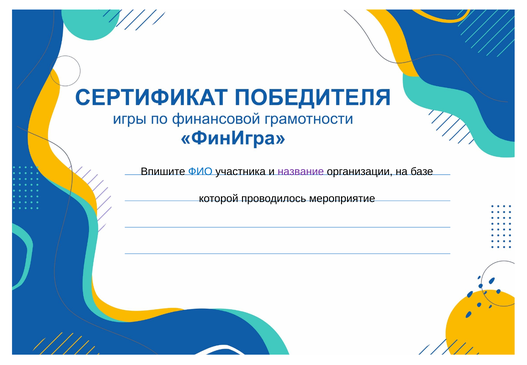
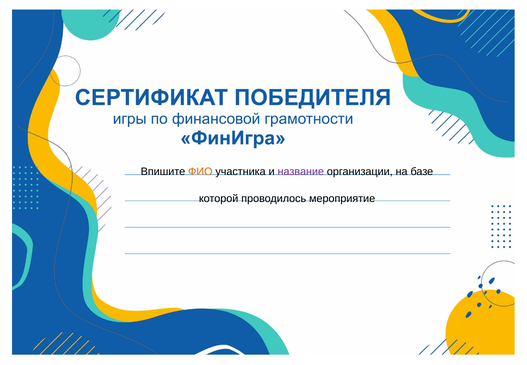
ФИО colour: blue -> orange
